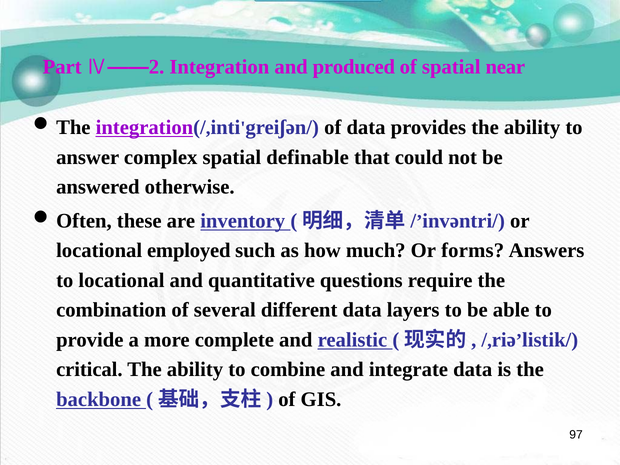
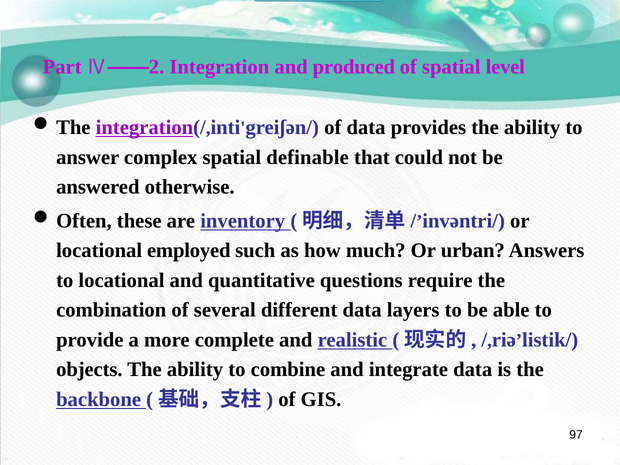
near: near -> level
forms: forms -> urban
critical: critical -> objects
